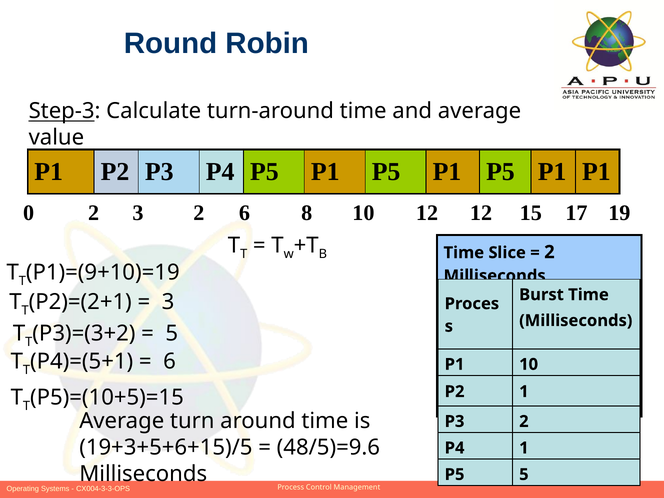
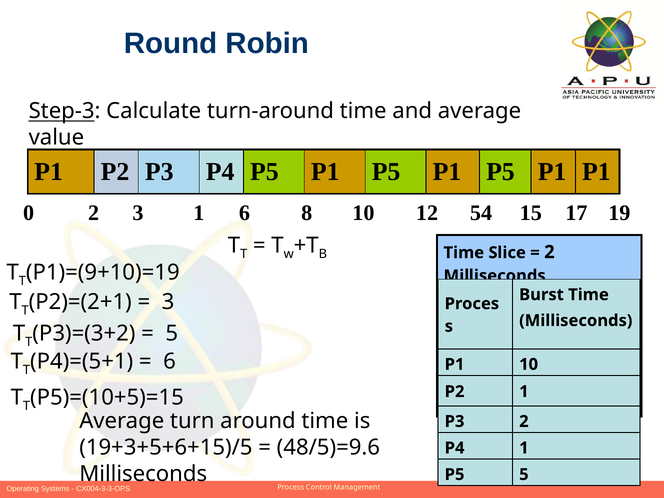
3 2: 2 -> 1
12 12: 12 -> 54
